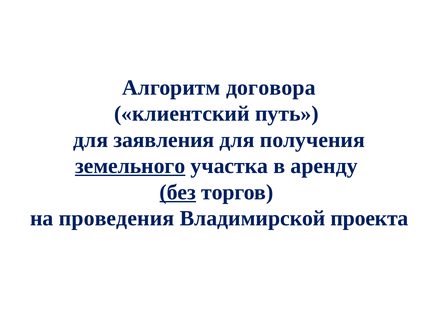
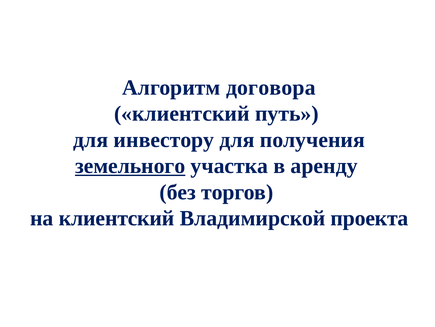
заявления: заявления -> инвестору
без underline: present -> none
на проведения: проведения -> клиентский
